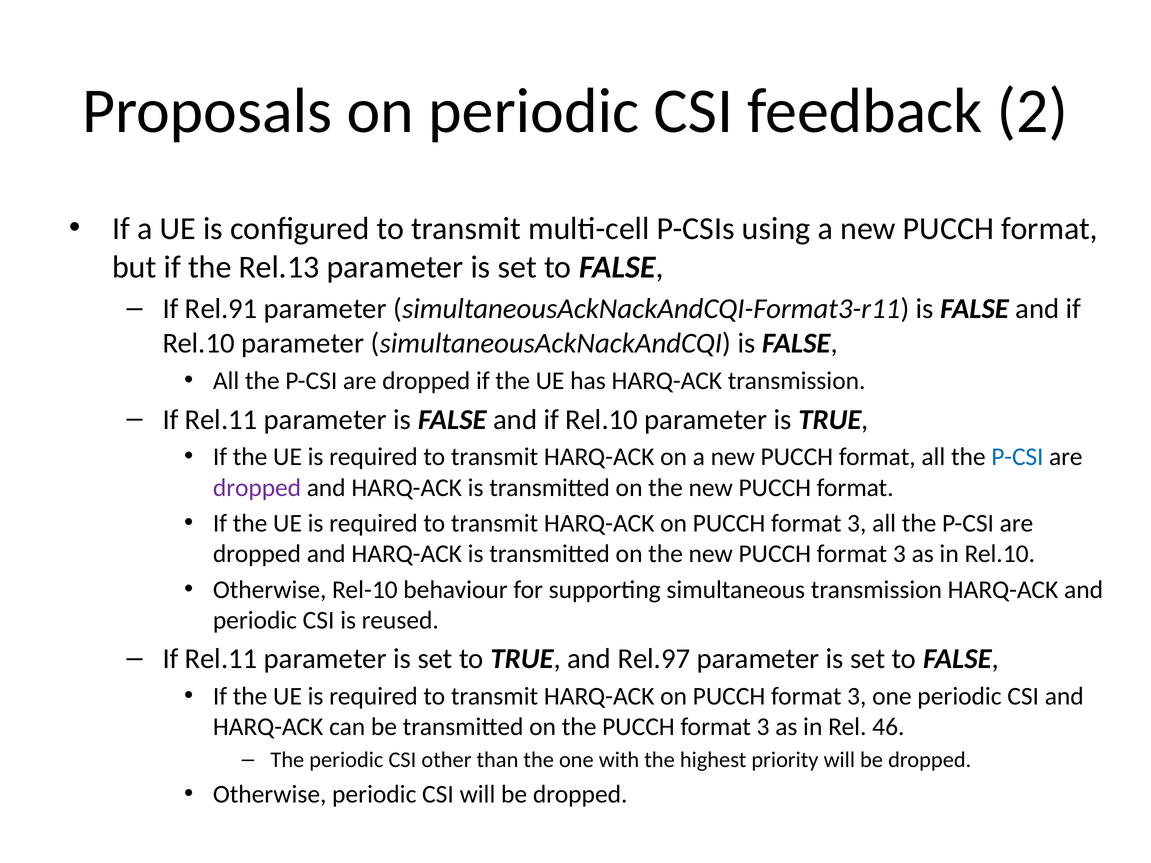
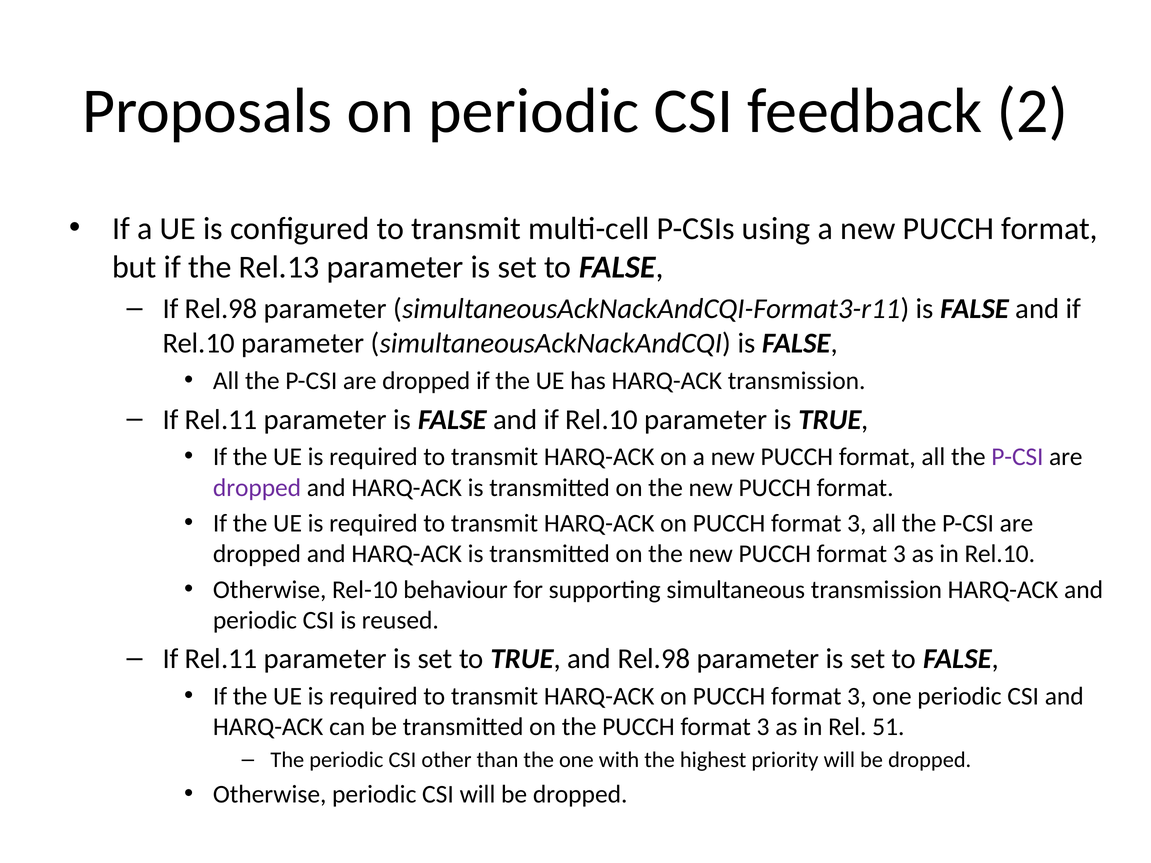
If Rel.91: Rel.91 -> Rel.98
P-CSI at (1017, 457) colour: blue -> purple
and Rel.97: Rel.97 -> Rel.98
46: 46 -> 51
